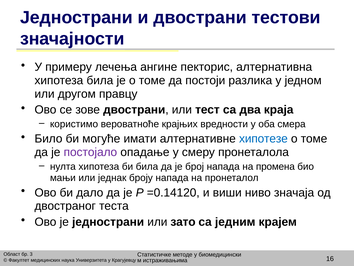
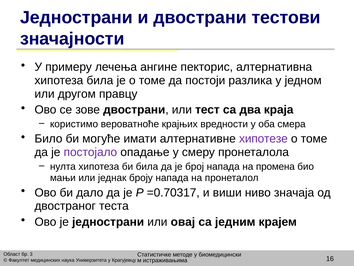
хипотезе colour: blue -> purple
=0.14120: =0.14120 -> =0.70317
зато: зато -> овај
